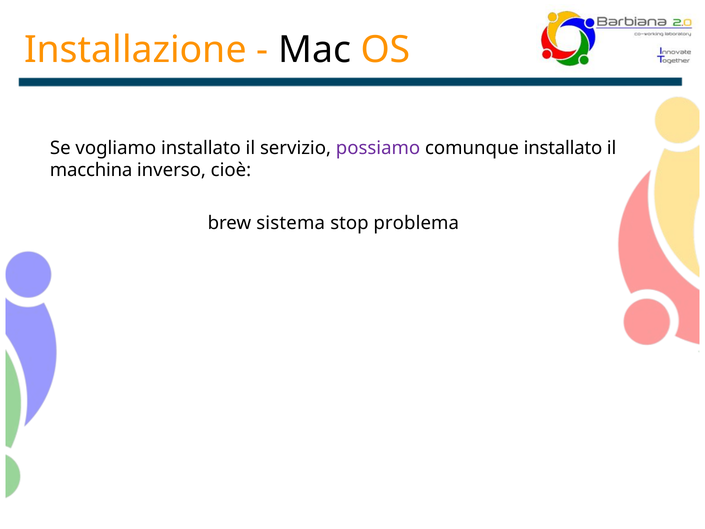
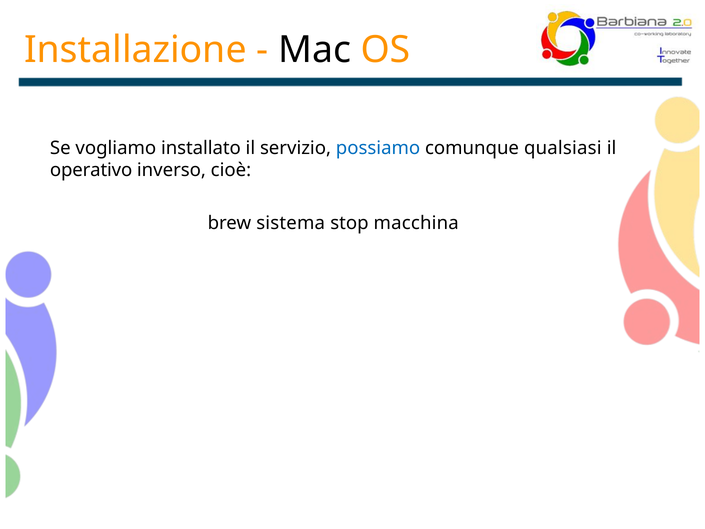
possiamo colour: purple -> blue
comunque installato: installato -> qualsiasi
macchina: macchina -> operativo
problema: problema -> macchina
